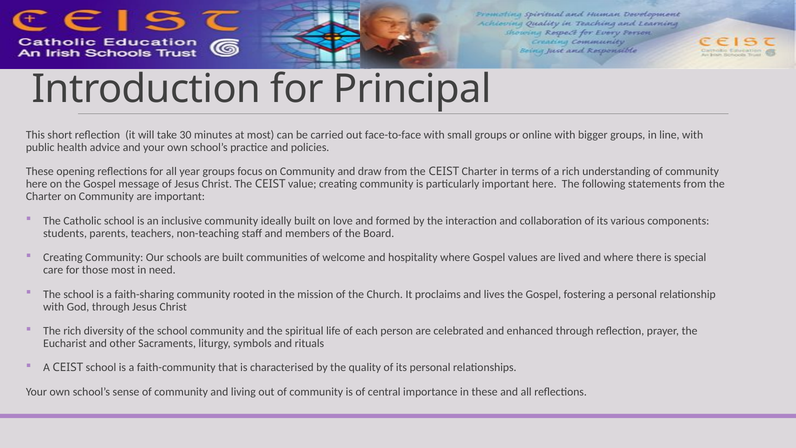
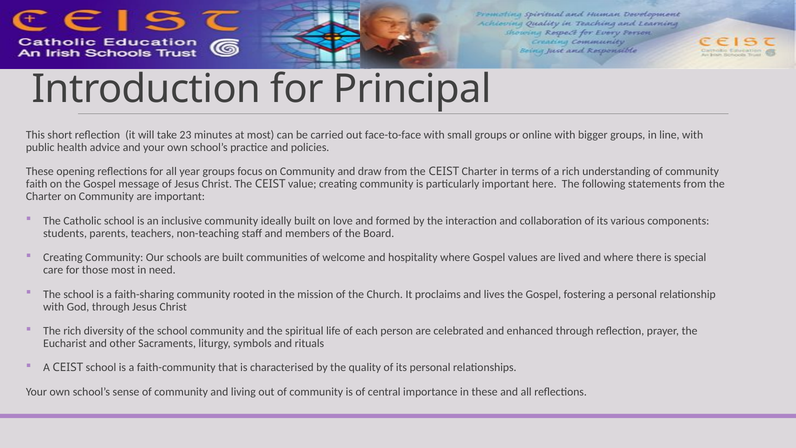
30: 30 -> 23
here at (37, 184): here -> faith
